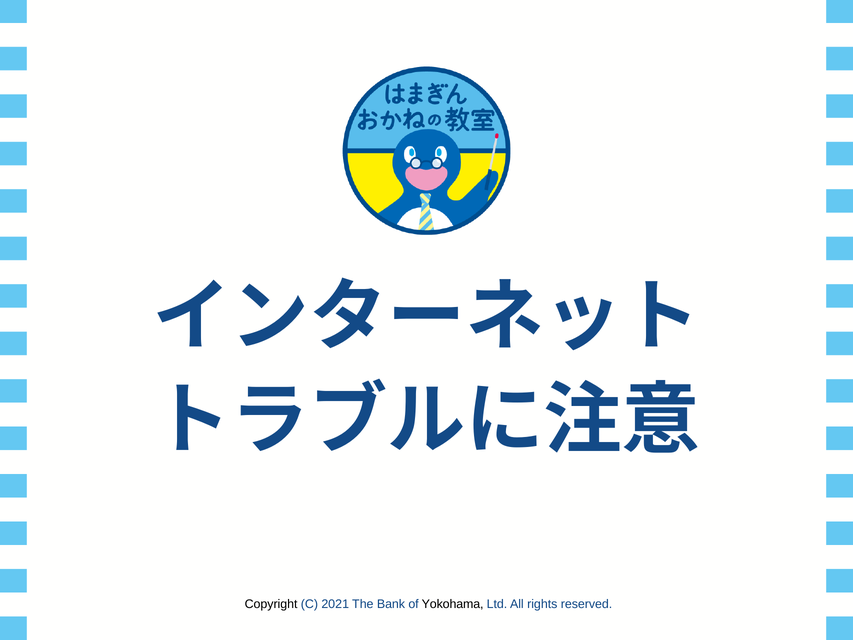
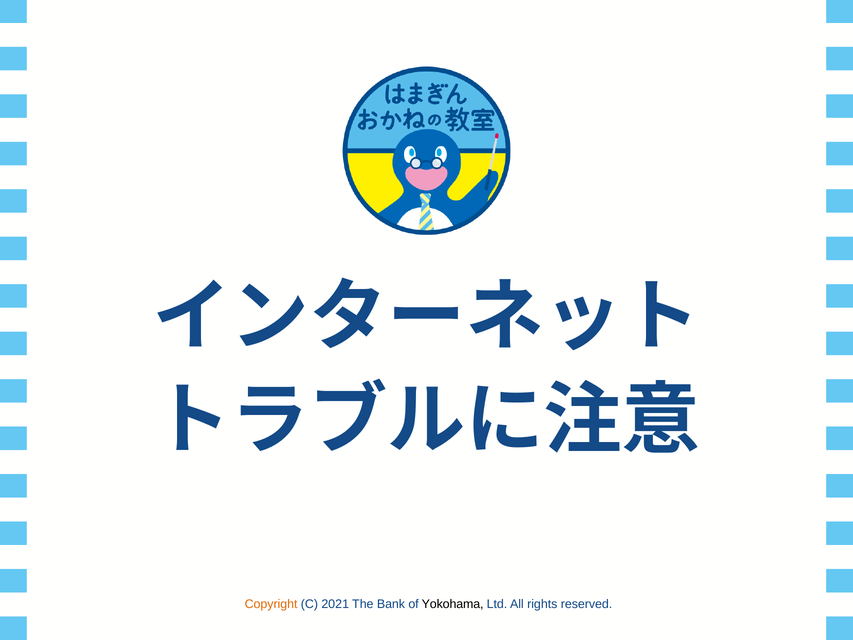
Copyright colour: black -> orange
